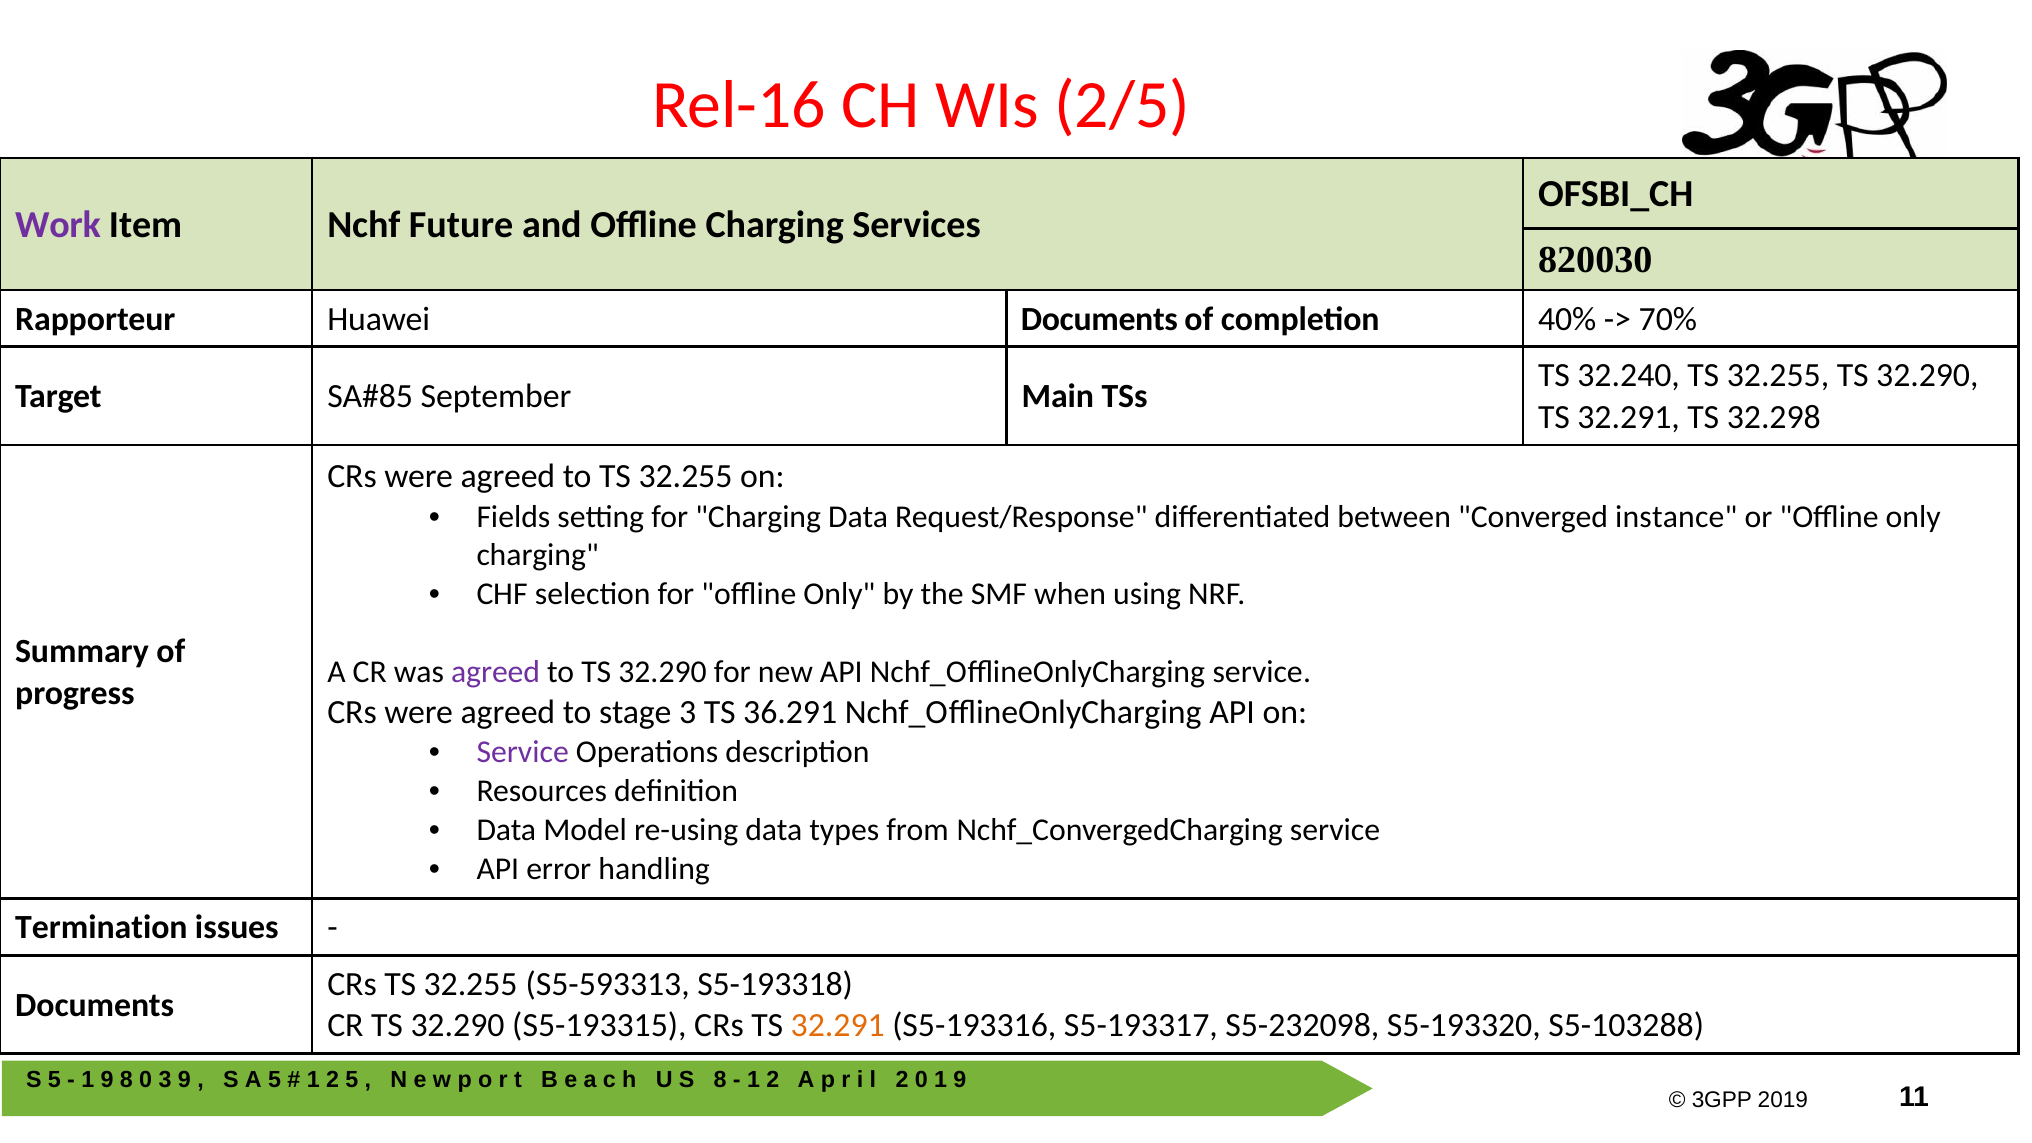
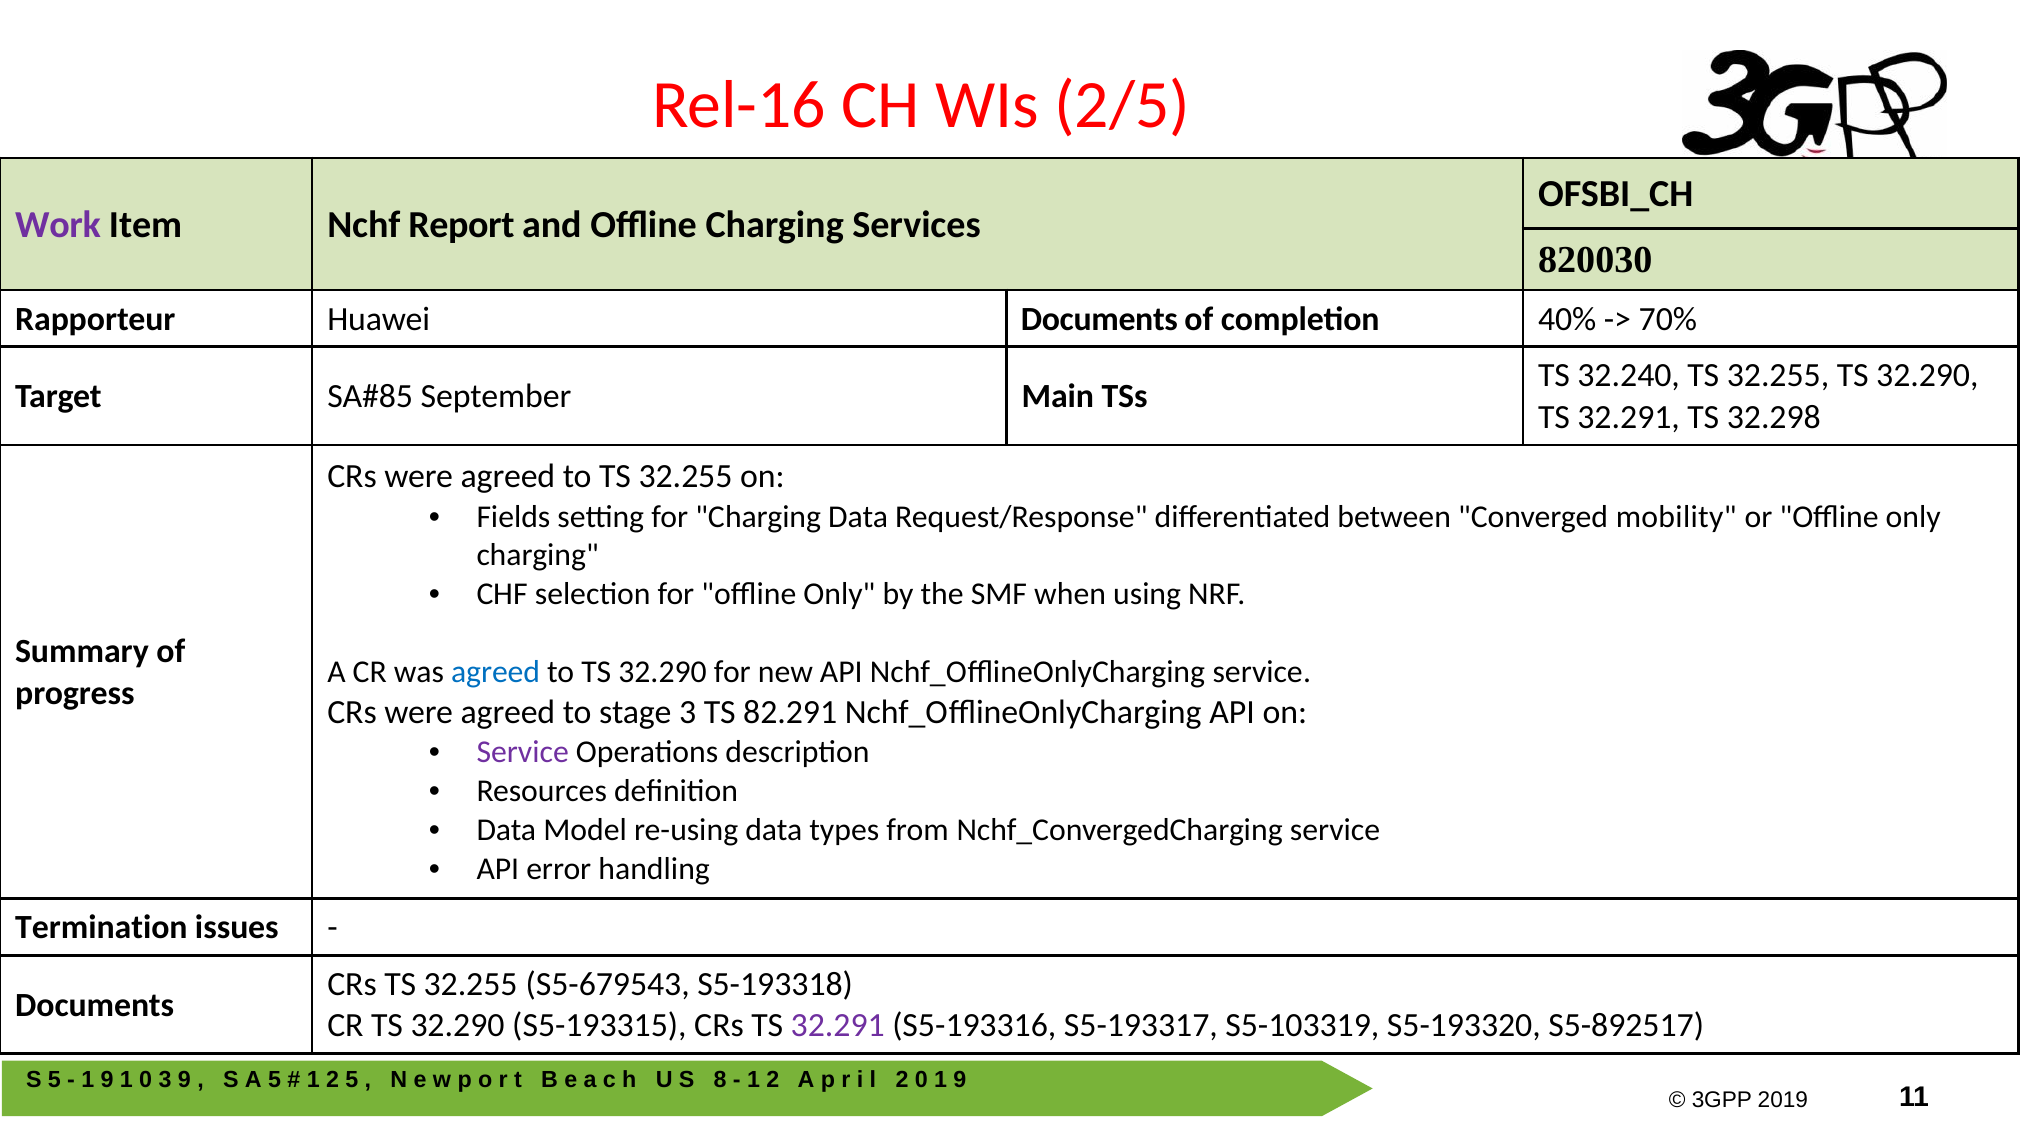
Future: Future -> Report
instance: instance -> mobility
agreed at (496, 672) colour: purple -> blue
36.291: 36.291 -> 82.291
S5-593313: S5-593313 -> S5-679543
32.291 at (838, 1026) colour: orange -> purple
S5-232098: S5-232098 -> S5-103319
S5-103288: S5-103288 -> S5-892517
8 at (126, 1080): 8 -> 1
